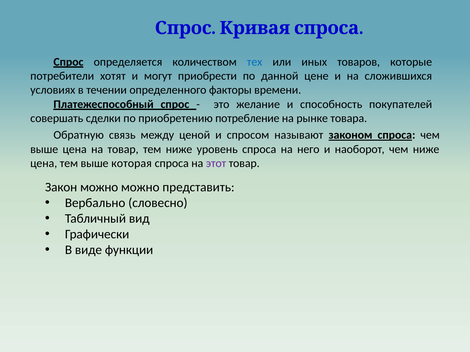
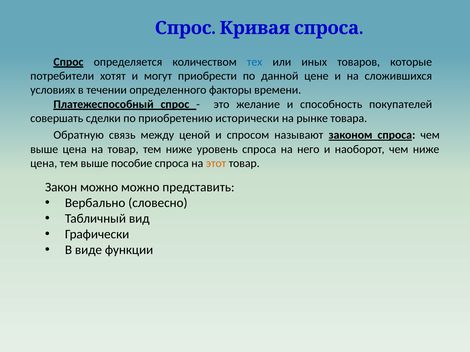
потребление: потребление -> исторически
которая: которая -> пособие
этот colour: purple -> orange
